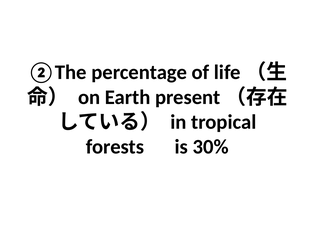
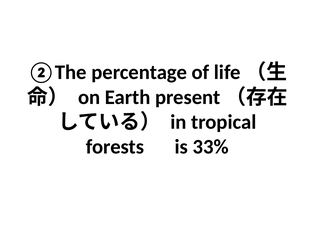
30%: 30% -> 33%
